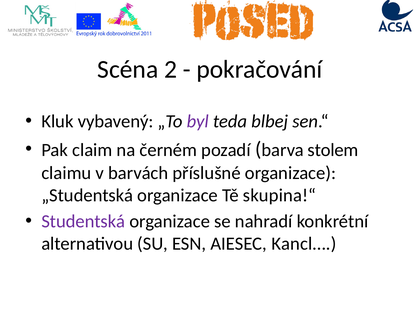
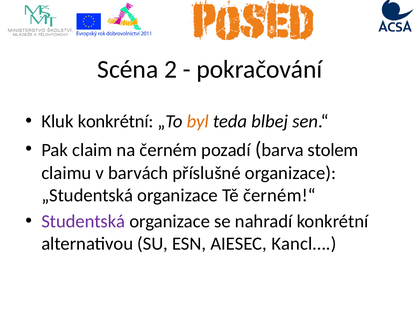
Kluk vybavený: vybavený -> konkrétní
byl colour: purple -> orange
skupina!“: skupina!“ -> černém!“
